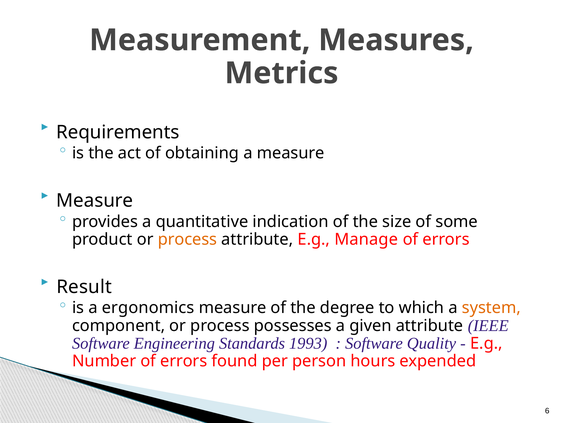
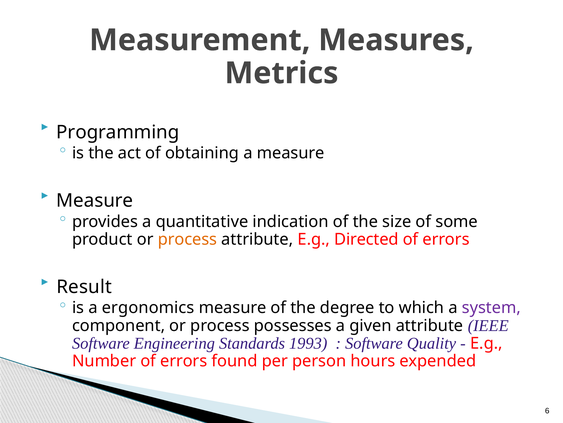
Requirements: Requirements -> Programming
Manage: Manage -> Directed
system colour: orange -> purple
